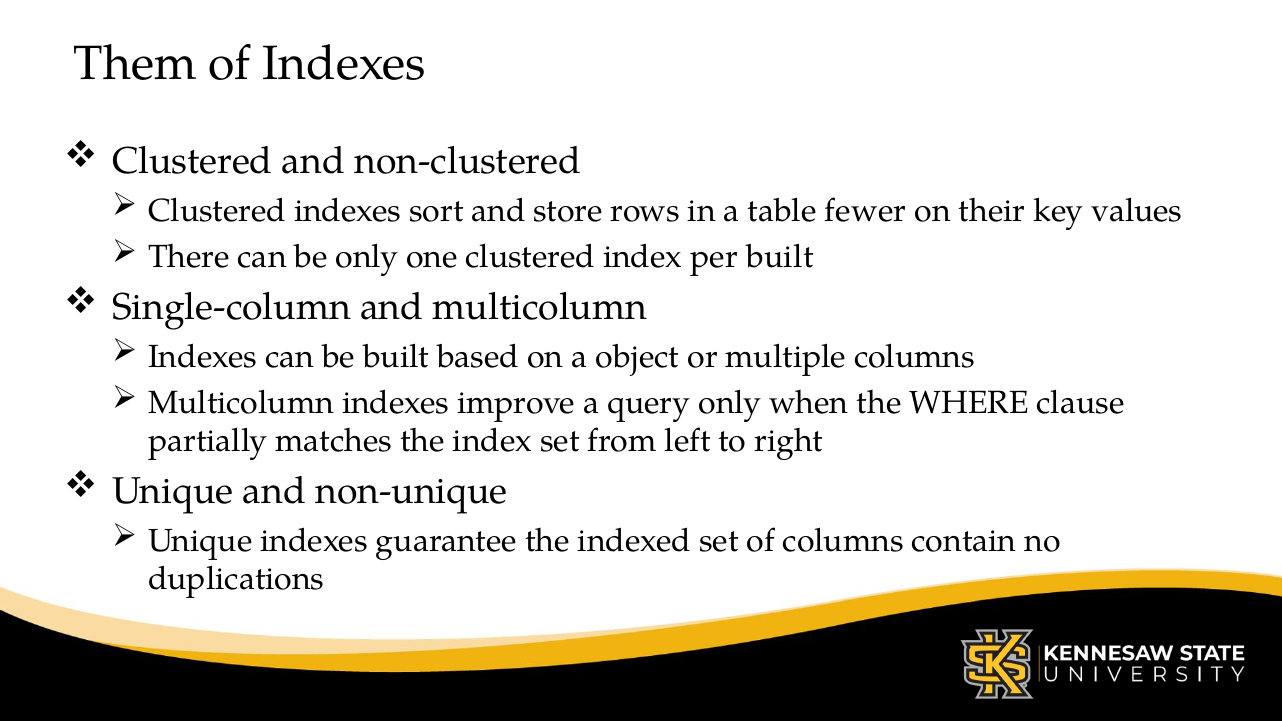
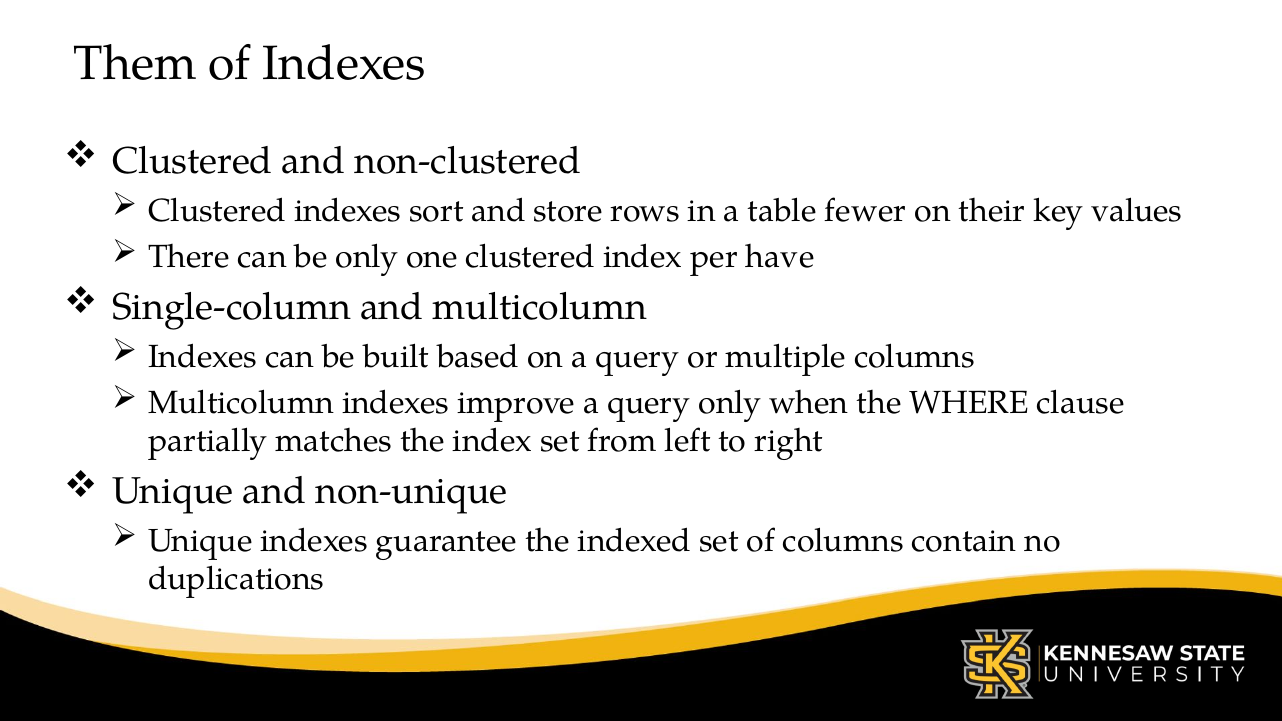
per built: built -> have
on a object: object -> query
